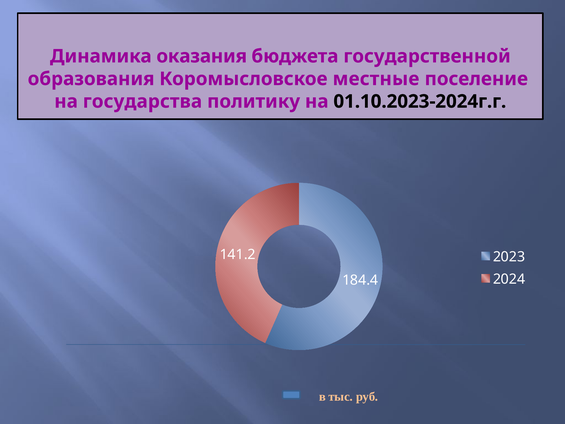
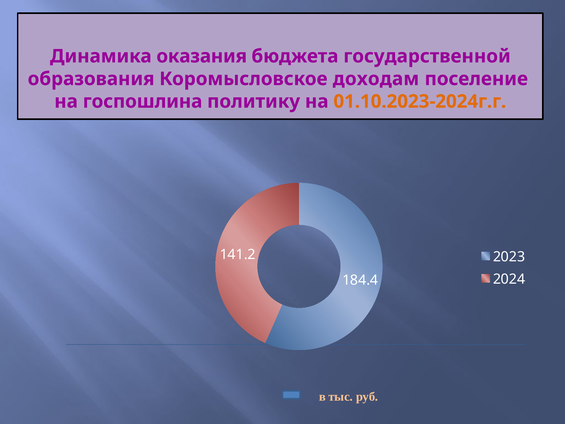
местные: местные -> доходам
государства: государства -> госпошлина
01.10.2023-2024г.г colour: black -> orange
